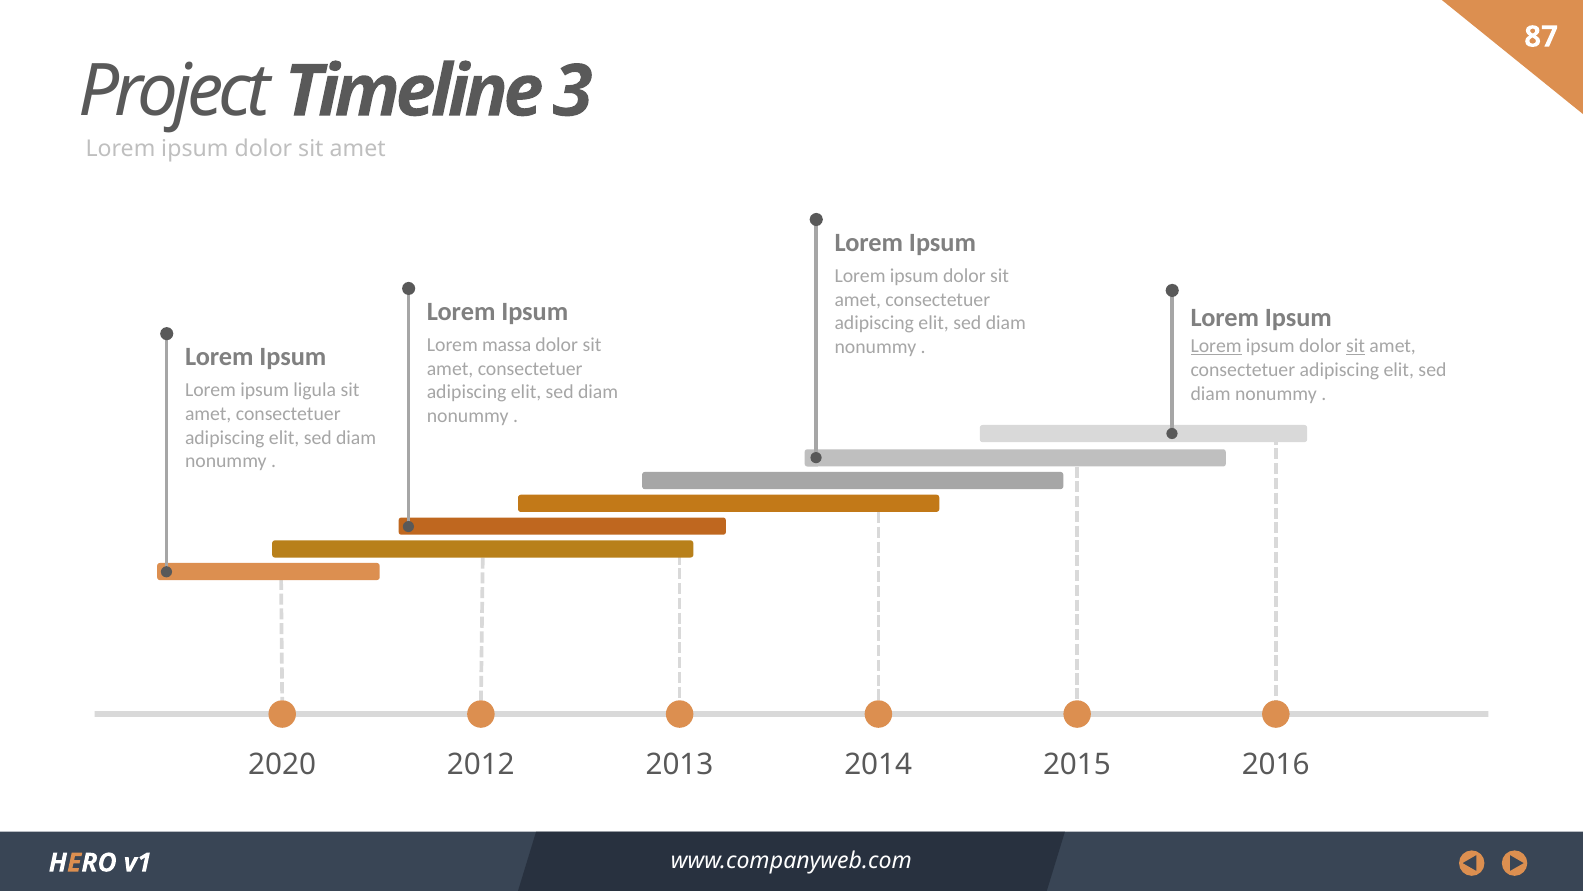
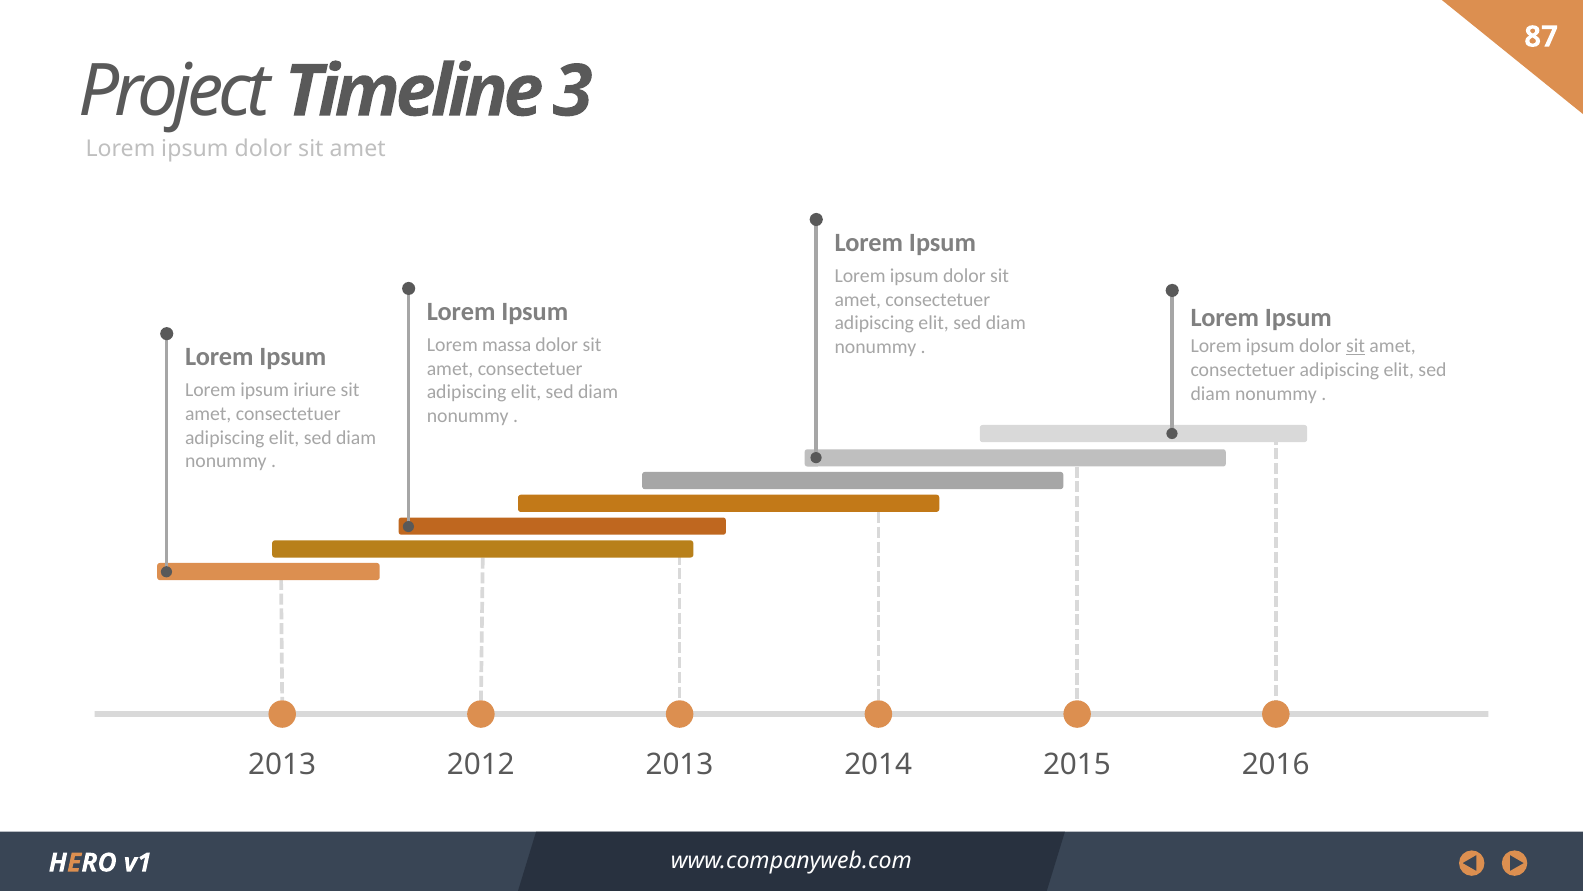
Lorem at (1216, 346) underline: present -> none
ligula: ligula -> iriure
2020 at (282, 764): 2020 -> 2013
